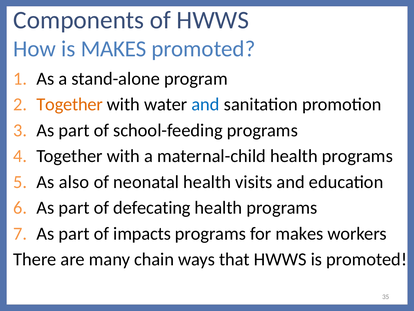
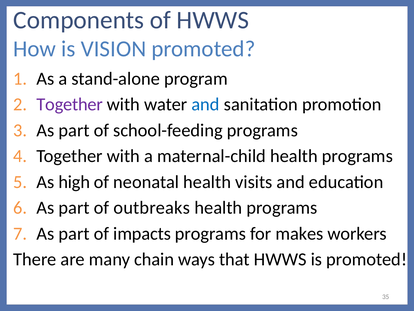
is MAKES: MAKES -> VISION
Together at (70, 104) colour: orange -> purple
also: also -> high
defecating: defecating -> outbreaks
